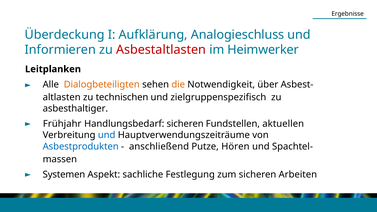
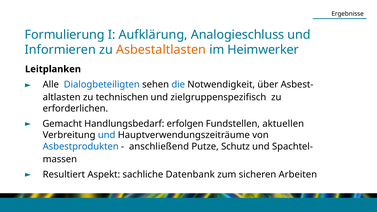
Überdeckung: Überdeckung -> Formulierung
Asbestaltlasten colour: red -> orange
Dialogbeteiligten colour: orange -> blue
die colour: orange -> blue
asbesthaltiger: asbesthaltiger -> erforderlichen
Frühjahr: Frühjahr -> Gemacht
Handlungsbedarf sicheren: sicheren -> erfolgen
Hören: Hören -> Schutz
Systemen: Systemen -> Resultiert
Festlegung: Festlegung -> Datenbank
